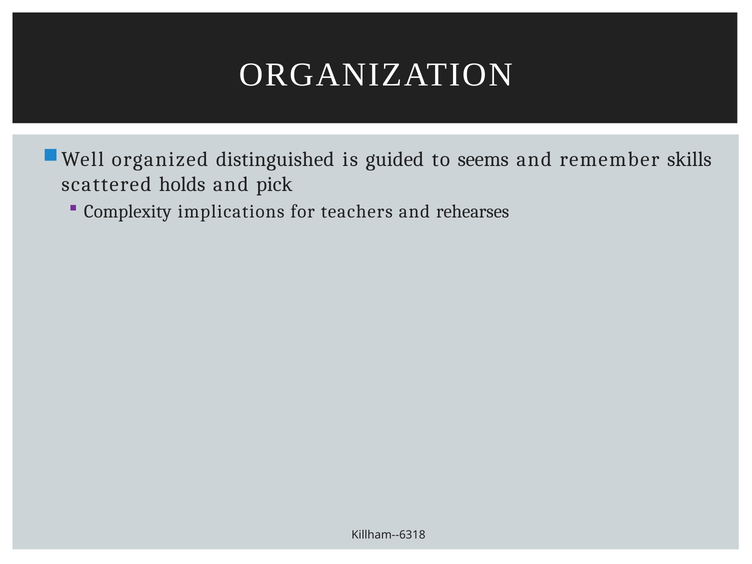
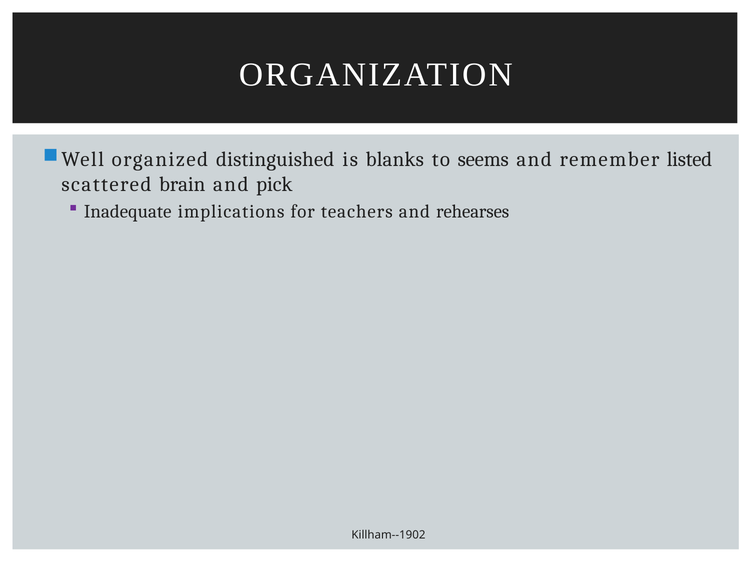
guided: guided -> blanks
skills: skills -> listed
holds: holds -> brain
Complexity: Complexity -> Inadequate
Killham--6318: Killham--6318 -> Killham--1902
